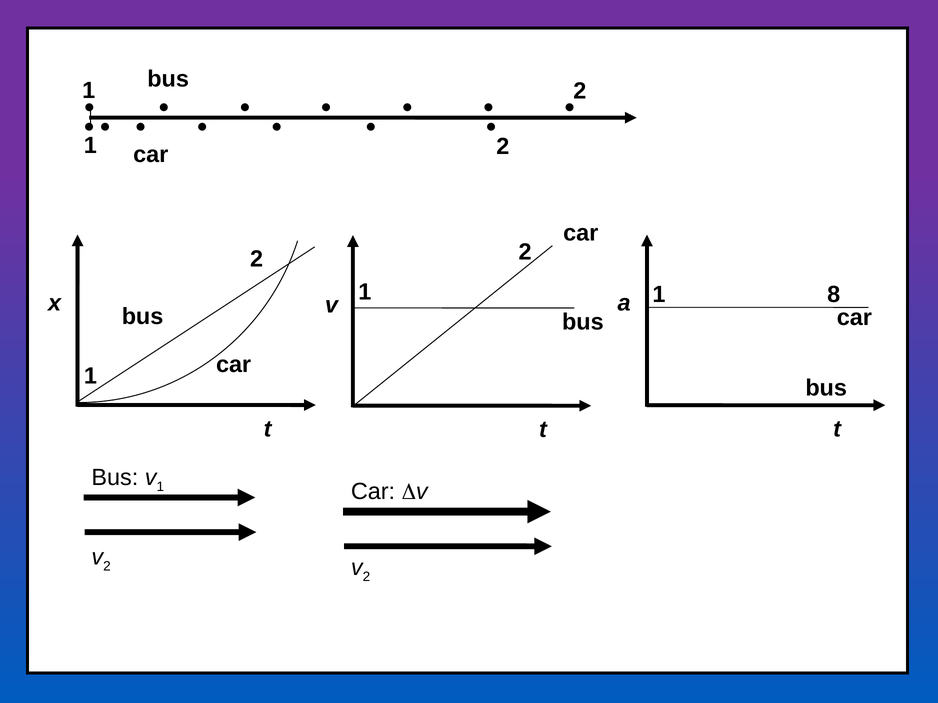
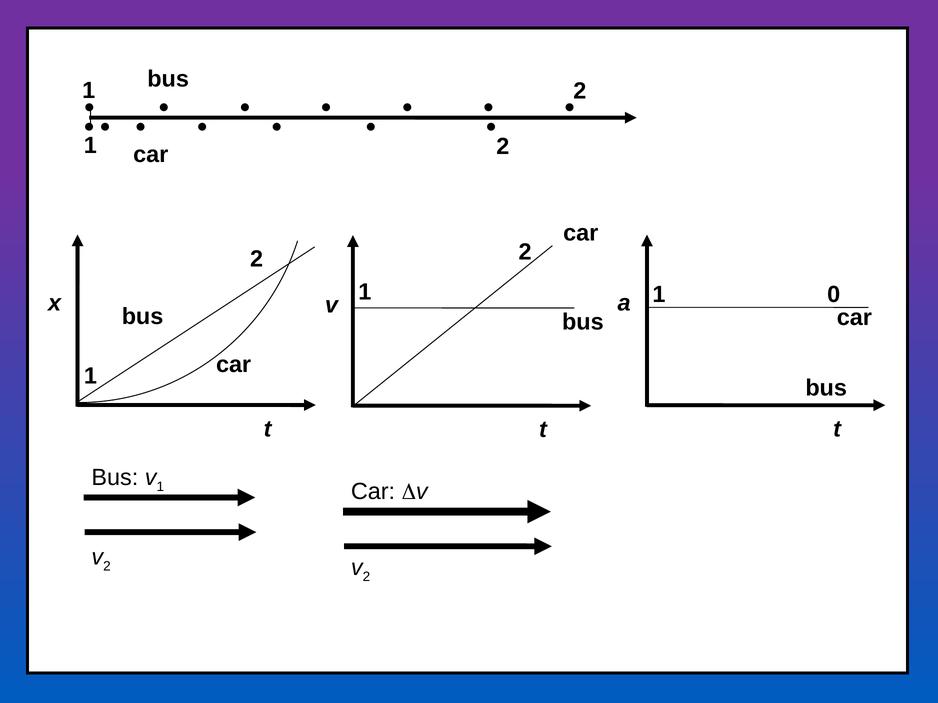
8: 8 -> 0
